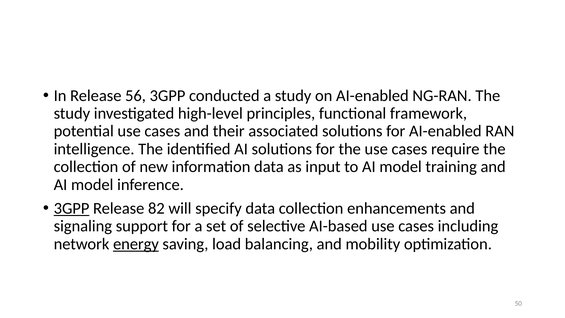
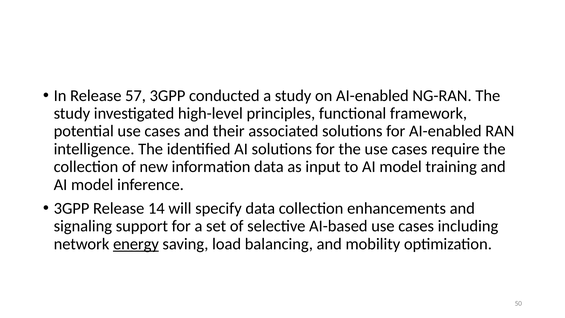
56: 56 -> 57
3GPP at (72, 208) underline: present -> none
82: 82 -> 14
